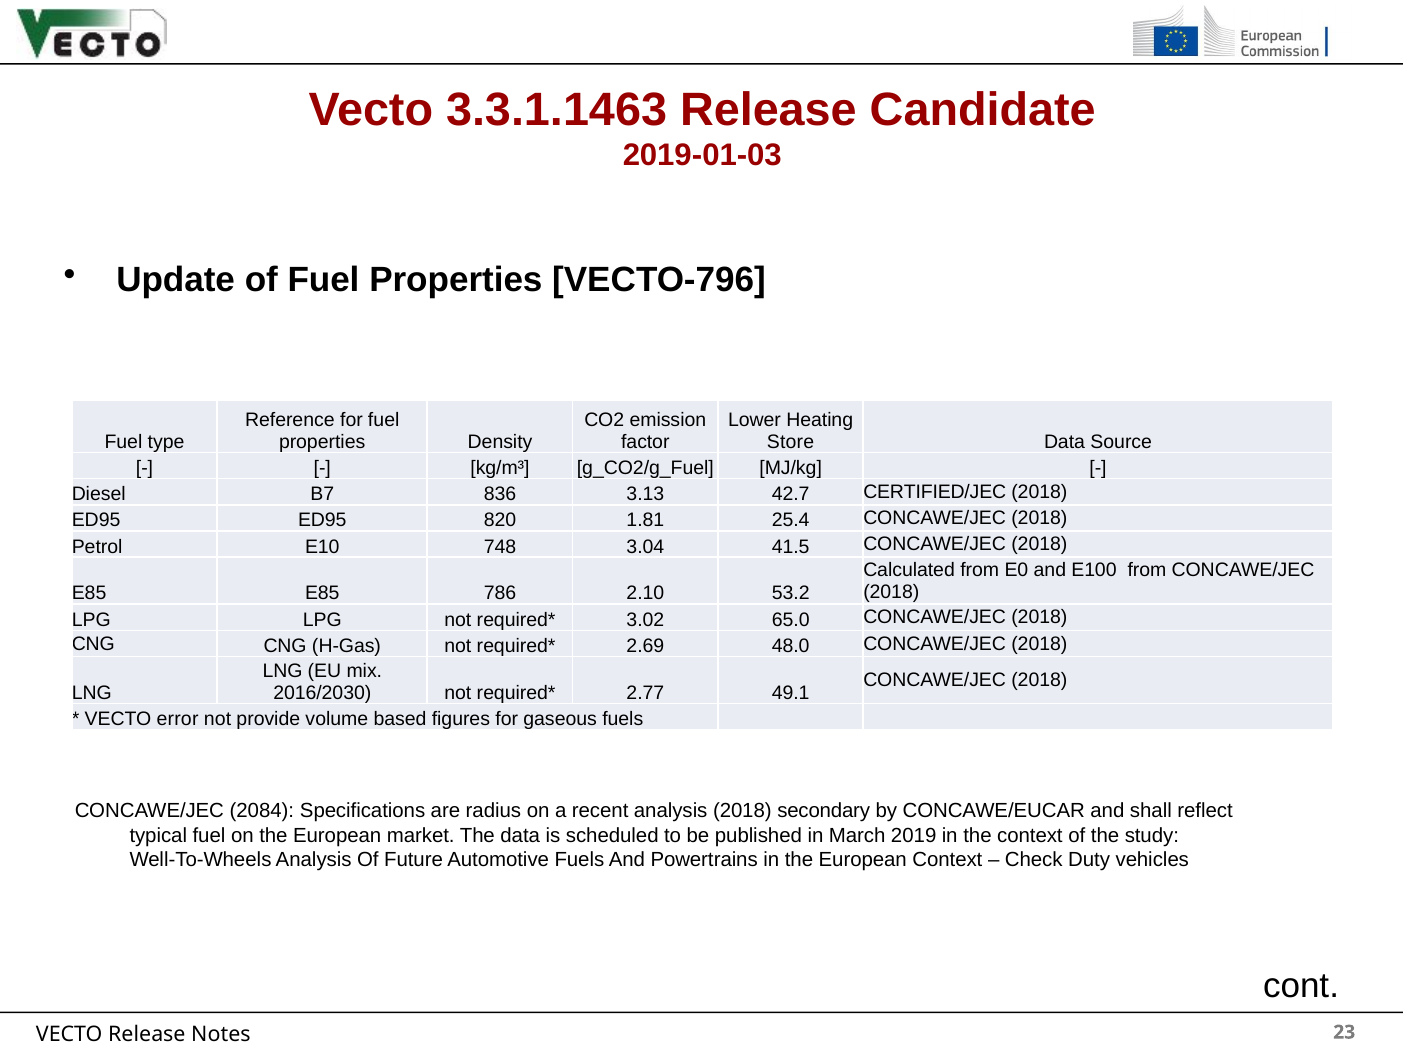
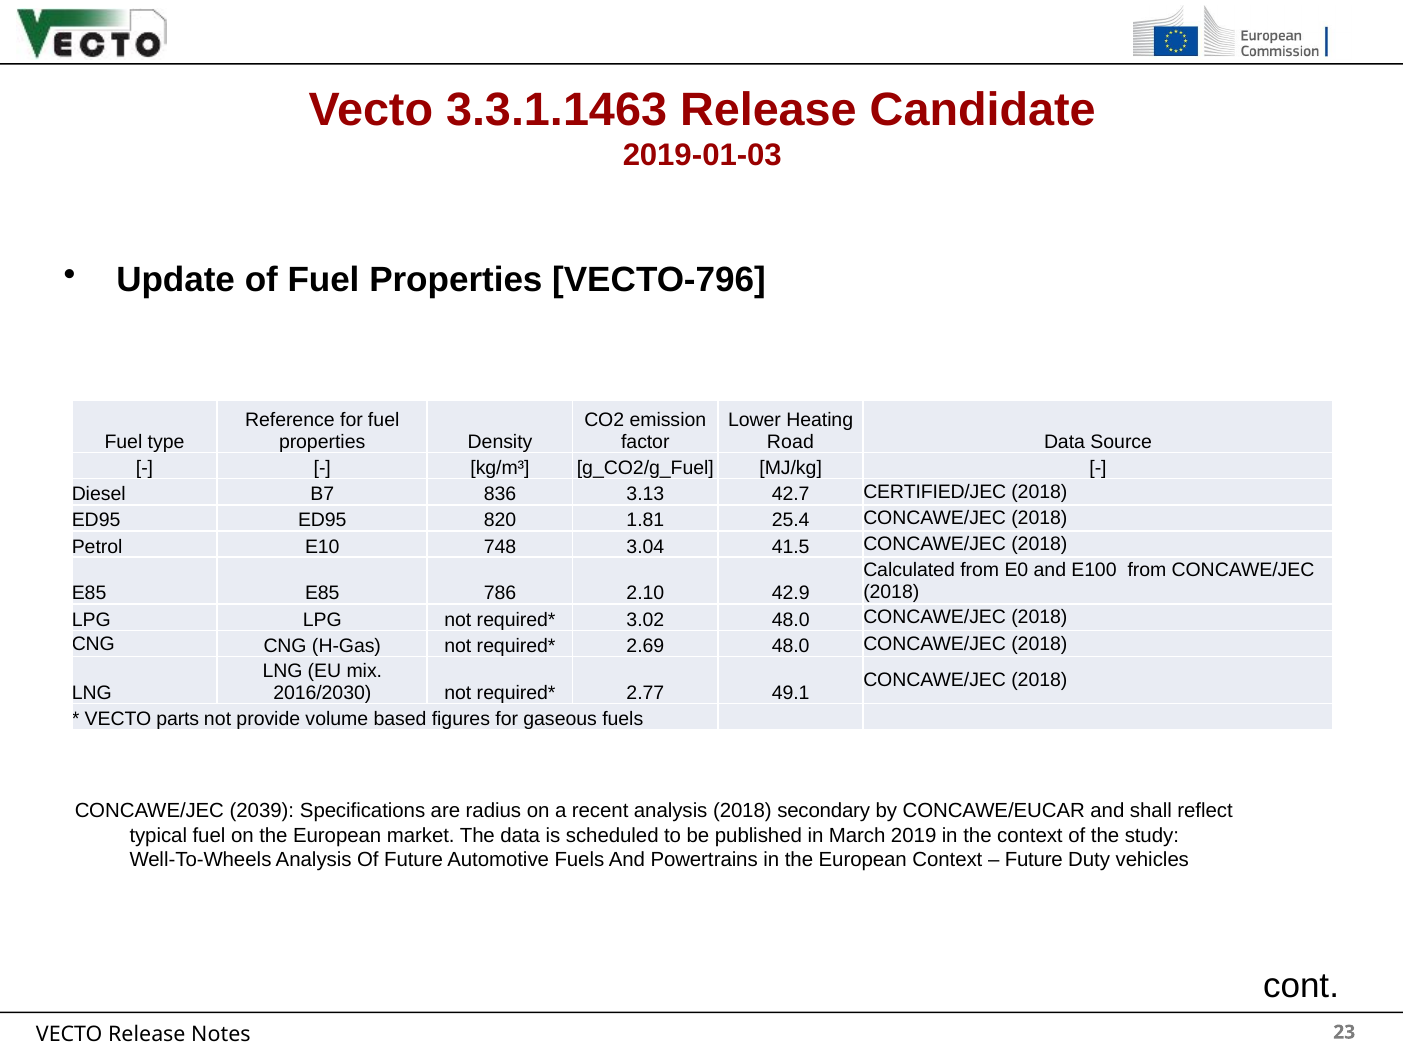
Store: Store -> Road
53.2: 53.2 -> 42.9
3.02 65.0: 65.0 -> 48.0
error: error -> parts
2084: 2084 -> 2039
Check at (1034, 860): Check -> Future
